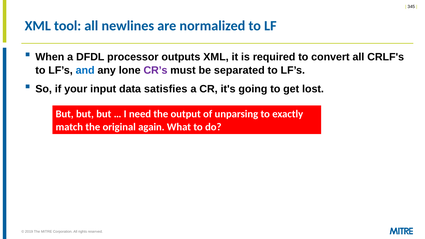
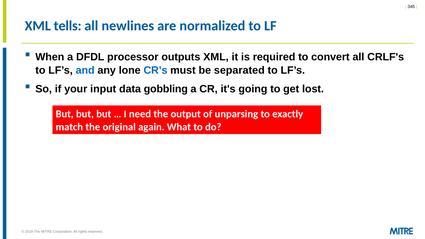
tool: tool -> tells
CR’s colour: purple -> blue
satisfies: satisfies -> gobbling
